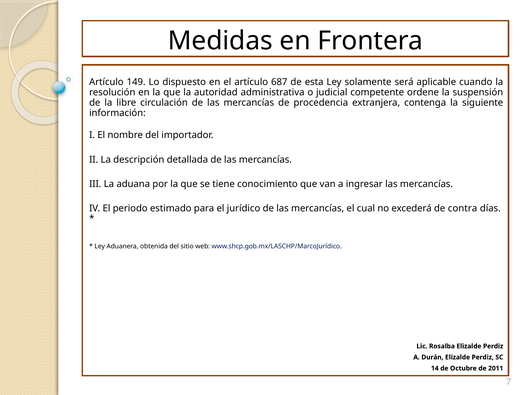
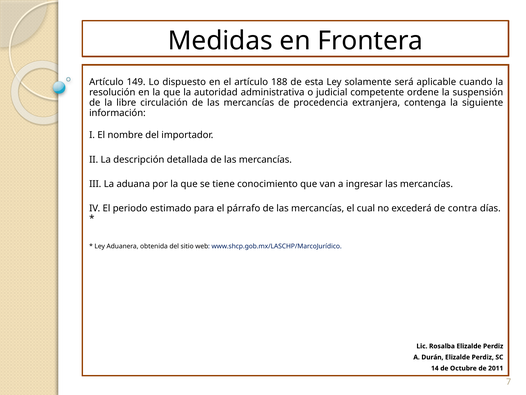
687: 687 -> 188
jurídico: jurídico -> párrafo
